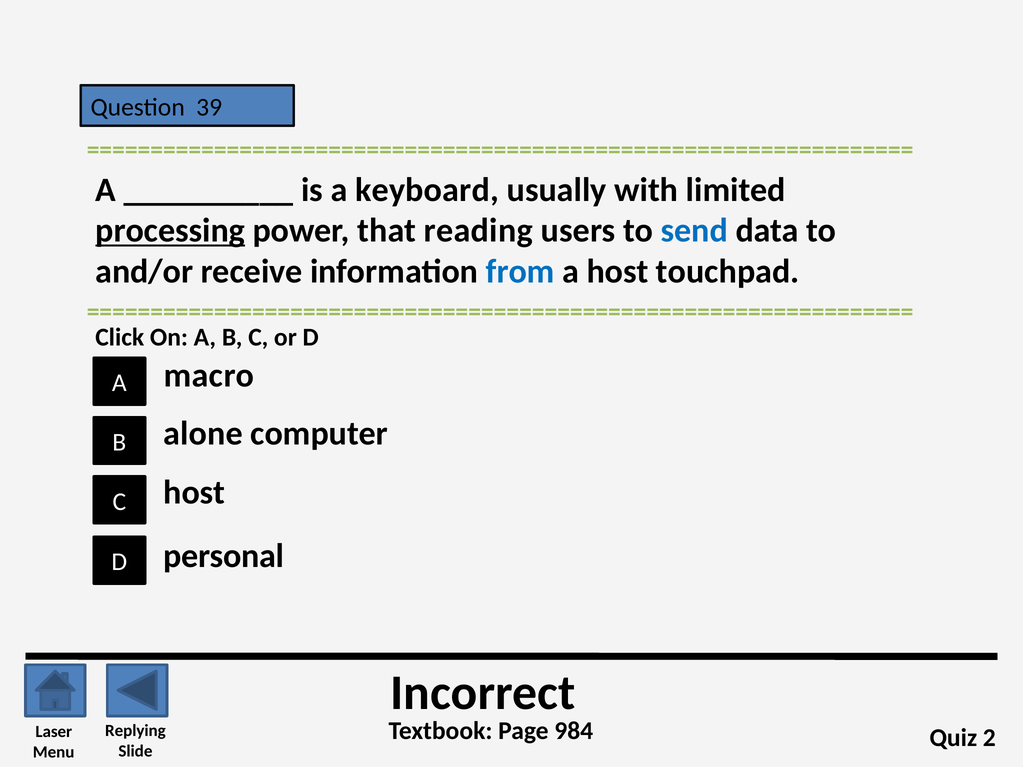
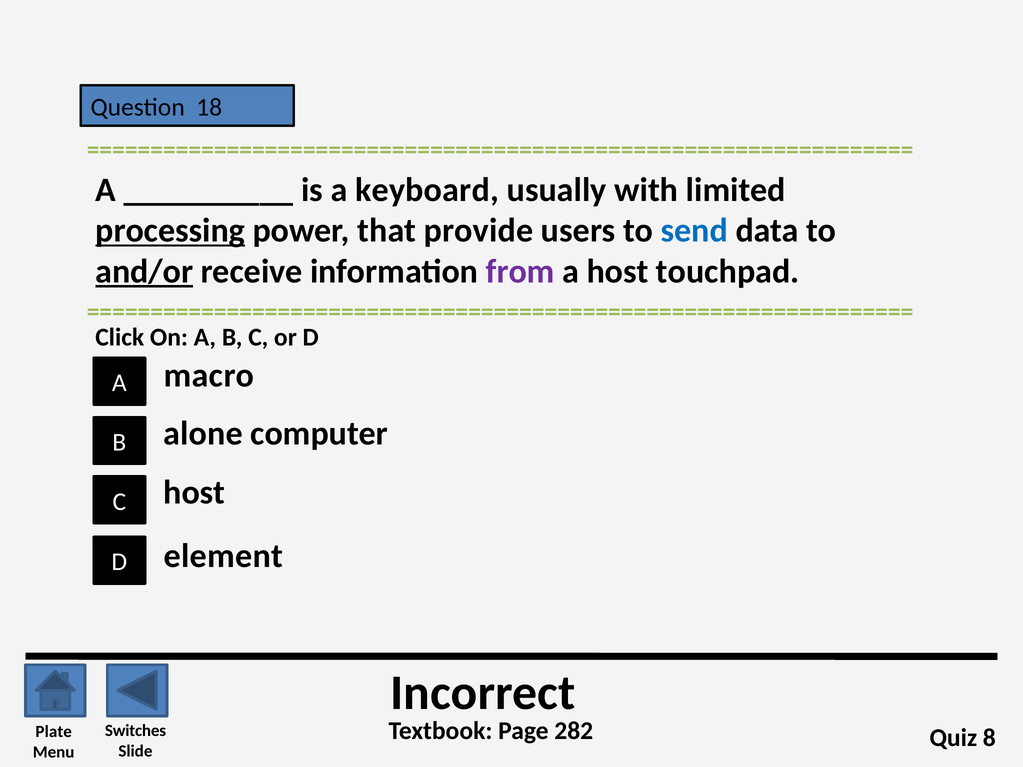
39: 39 -> 18
reading: reading -> provide
and/or underline: none -> present
from colour: blue -> purple
personal: personal -> element
984: 984 -> 282
Replying: Replying -> Switches
Laser: Laser -> Plate
2: 2 -> 8
